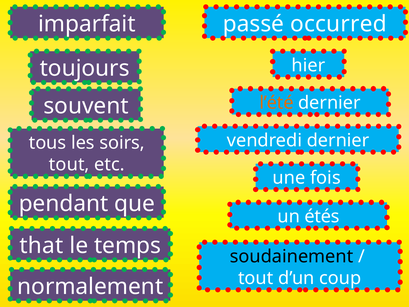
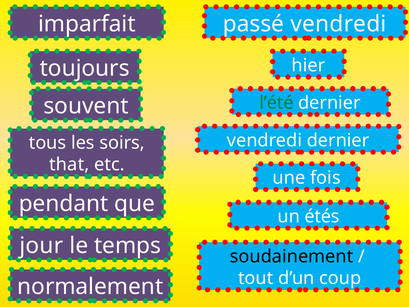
passé occurred: occurred -> vendredi
l’été colour: orange -> green
tout at (69, 164): tout -> that
that: that -> jour
